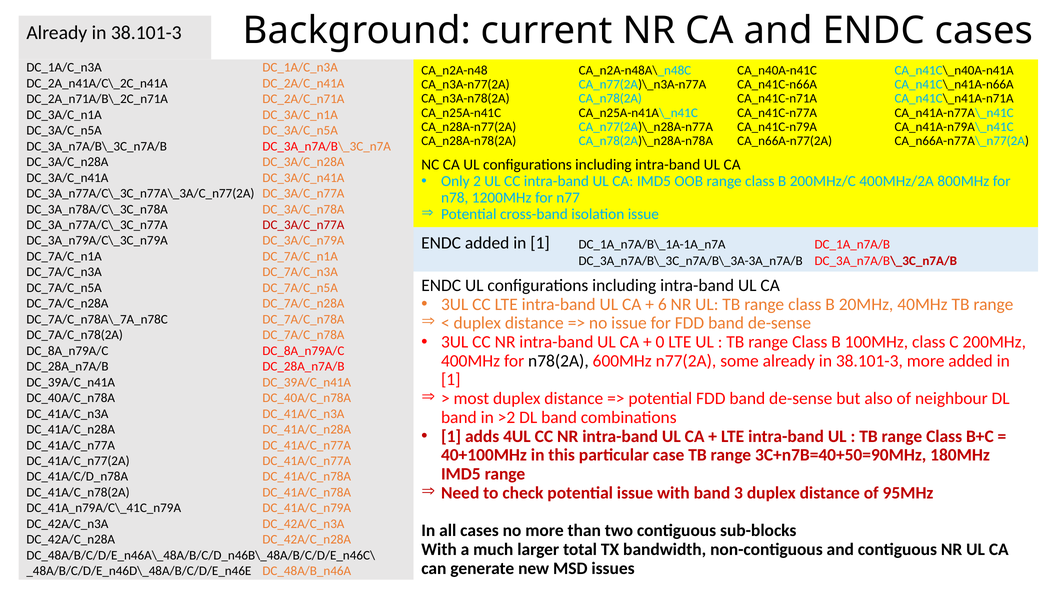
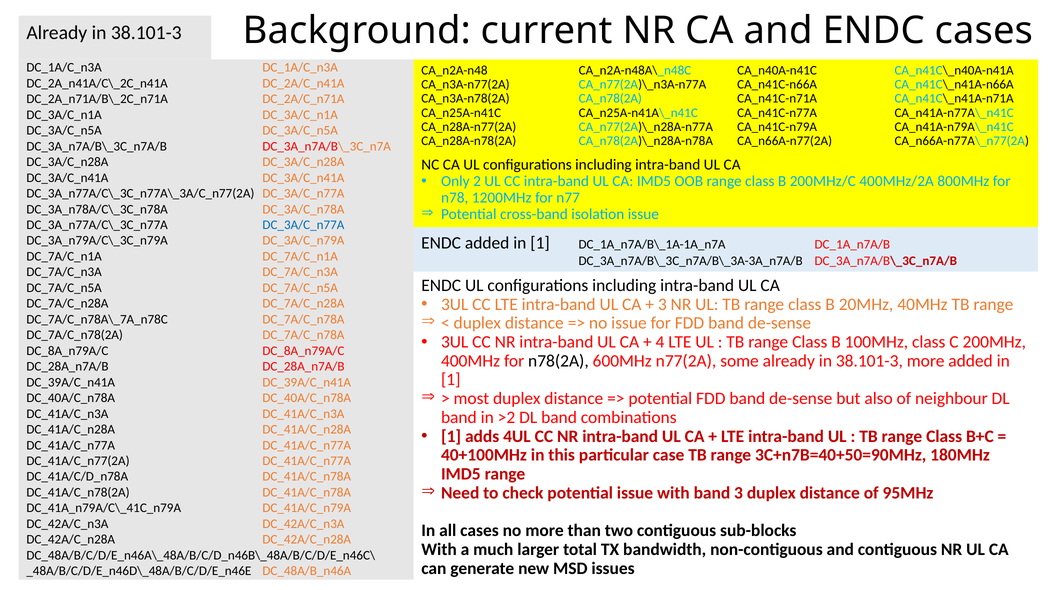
DC_3A/C_n77A at (303, 225) colour: red -> blue
6 at (662, 304): 6 -> 3
0: 0 -> 4
